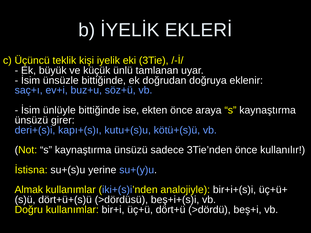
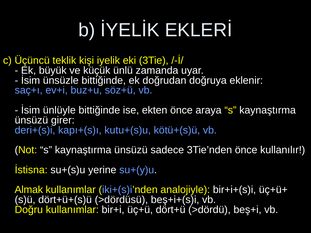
tamlanan: tamlanan -> zamanda
